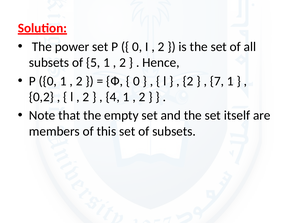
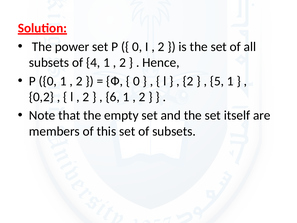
5: 5 -> 4
7: 7 -> 5
4: 4 -> 6
